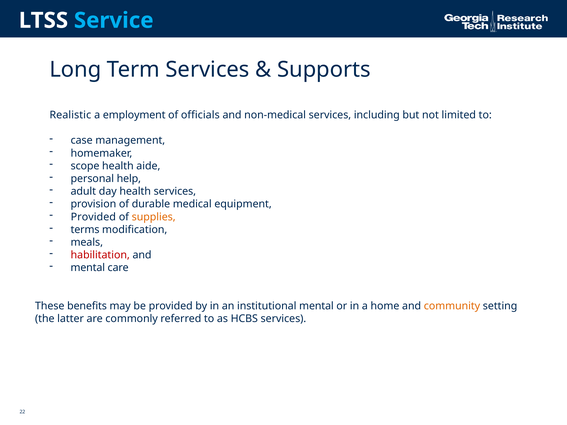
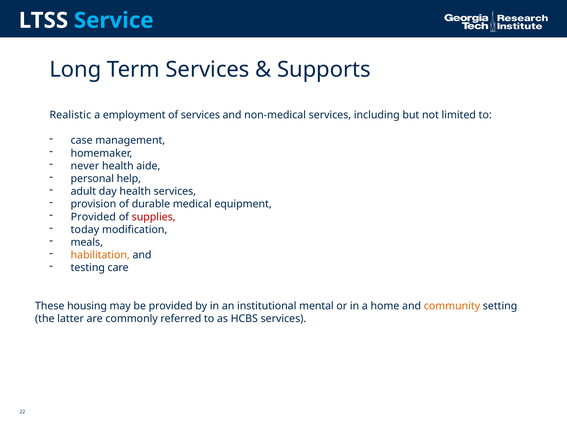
of officials: officials -> services
scope: scope -> never
supplies colour: orange -> red
terms: terms -> today
habilitation colour: red -> orange
mental at (88, 268): mental -> testing
benefits: benefits -> housing
